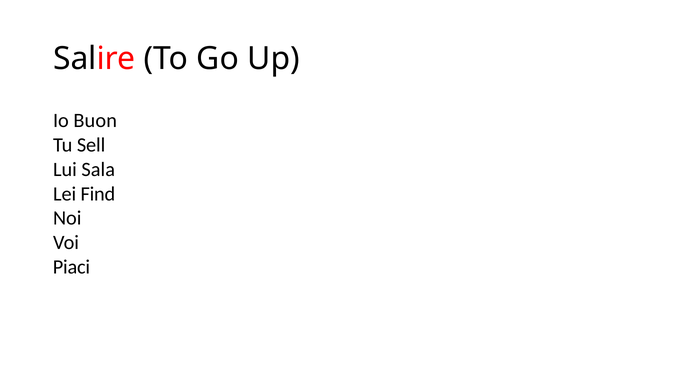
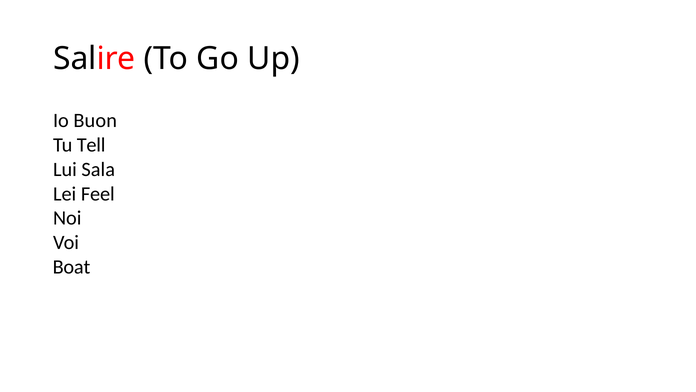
Sell: Sell -> Tell
Find: Find -> Feel
Piaci: Piaci -> Boat
